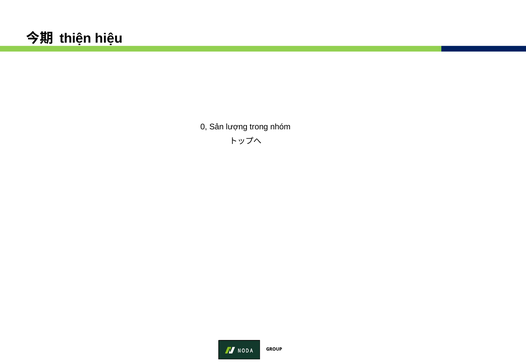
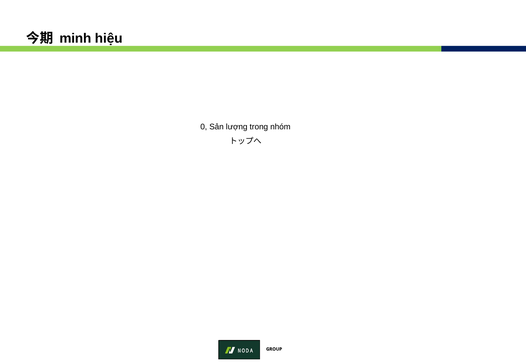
thiện: thiện -> minh
